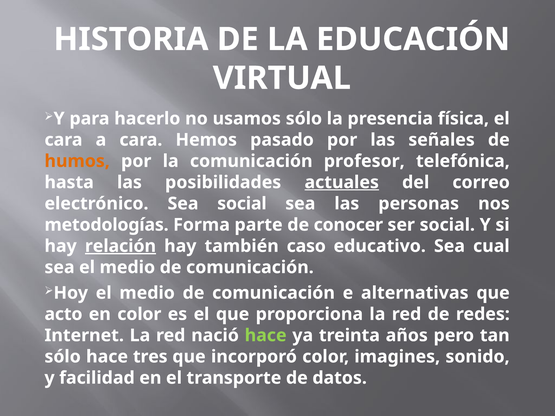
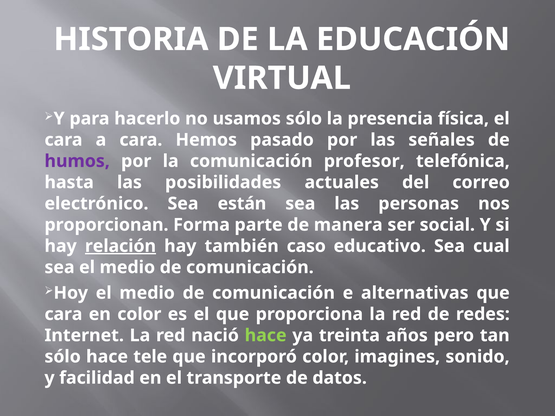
humos colour: orange -> purple
actuales underline: present -> none
Sea social: social -> están
metodologías: metodologías -> proporcionan
conocer: conocer -> manera
acto at (63, 314): acto -> cara
tres: tres -> tele
